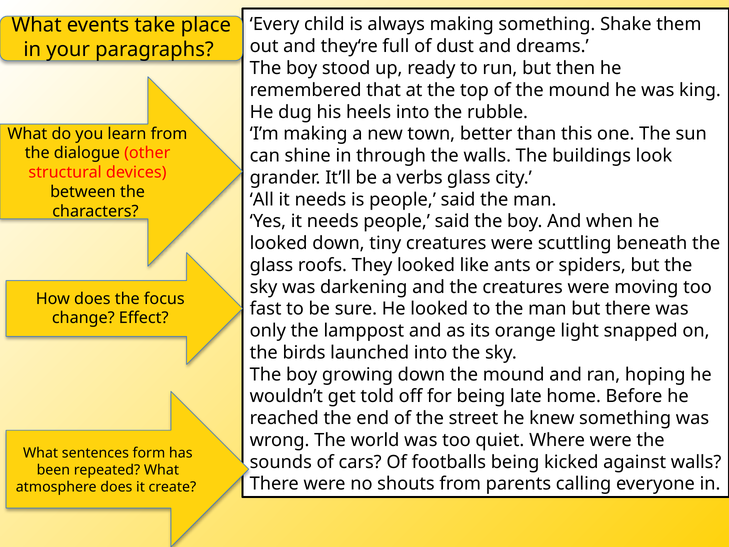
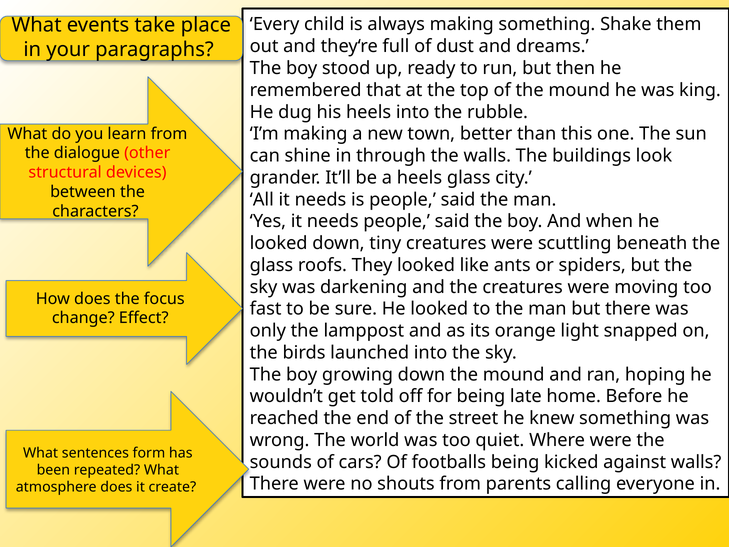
a verbs: verbs -> heels
